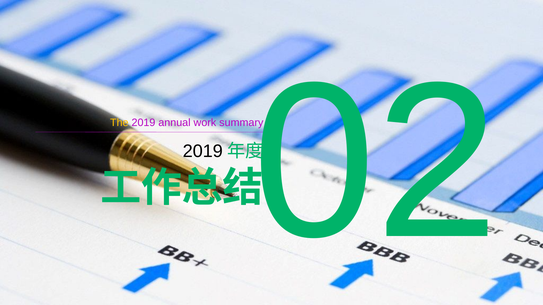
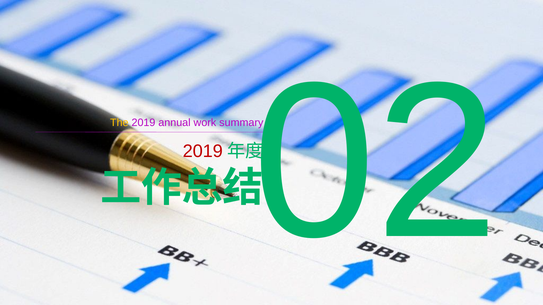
2019 at (203, 152) colour: black -> red
